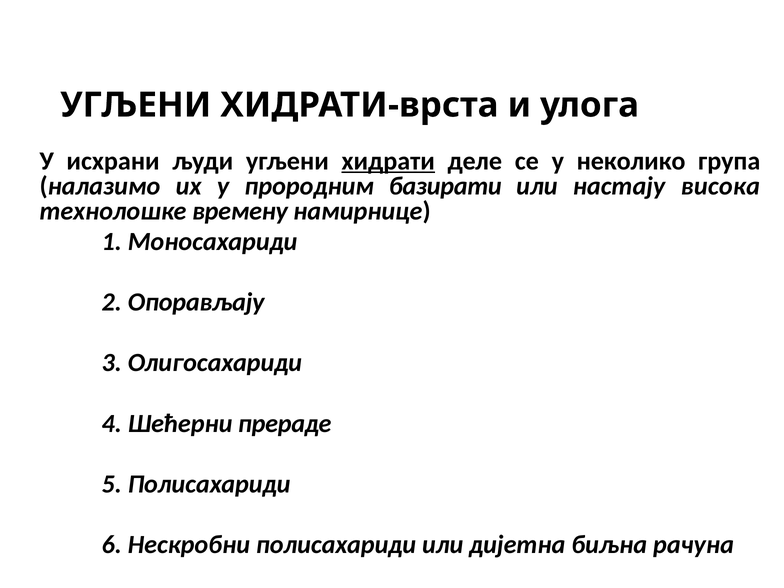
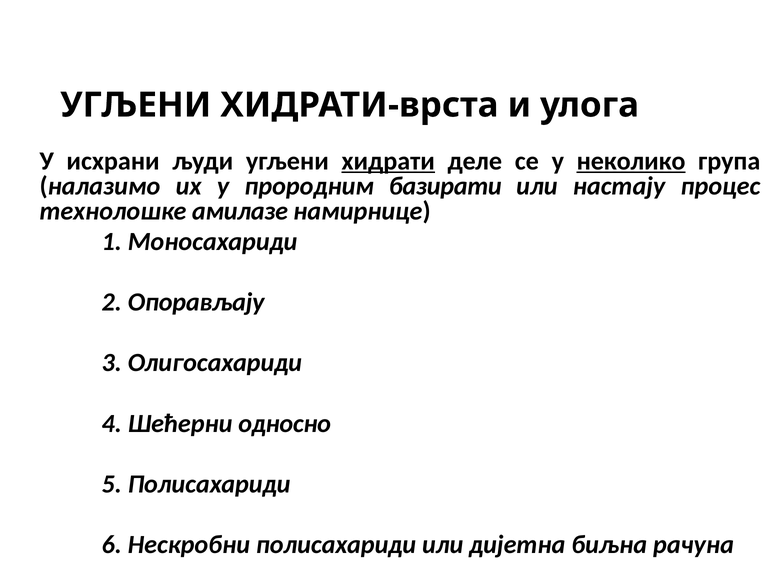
неколико underline: none -> present
висока: висока -> процес
времену: времену -> амилазе
прераде: прераде -> односно
